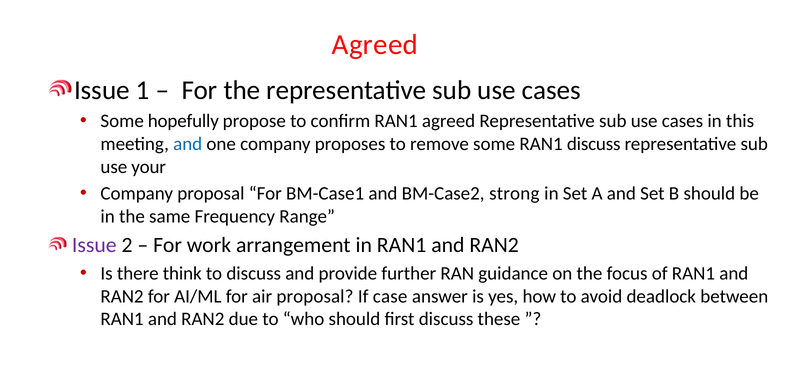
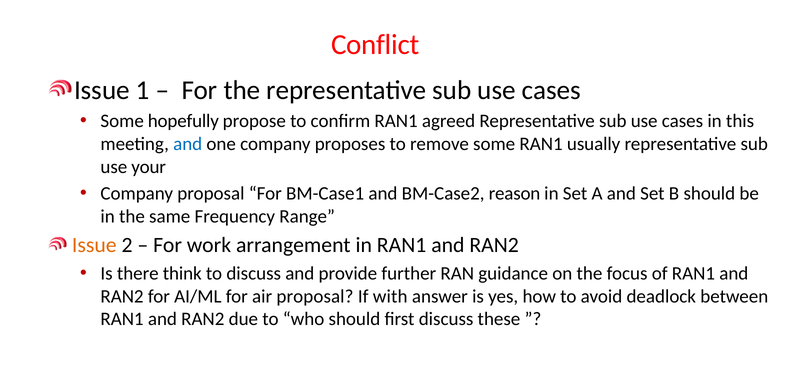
Agreed at (375, 45): Agreed -> Conflict
RAN1 discuss: discuss -> usually
strong: strong -> reason
Issue at (94, 245) colour: purple -> orange
case: case -> with
